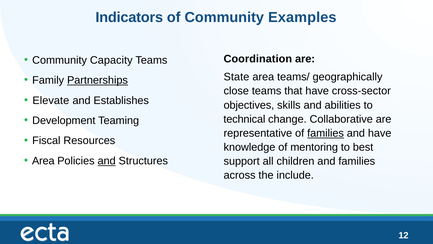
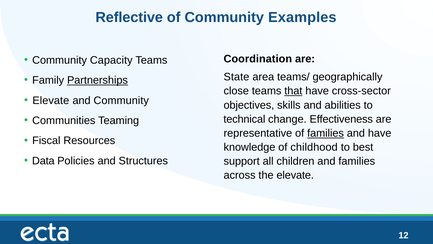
Indicators: Indicators -> Reflective
that underline: none -> present
and Establishes: Establishes -> Community
Collaborative: Collaborative -> Effectiveness
Development: Development -> Communities
mentoring: mentoring -> childhood
Area at (43, 161): Area -> Data
and at (107, 161) underline: present -> none
the include: include -> elevate
